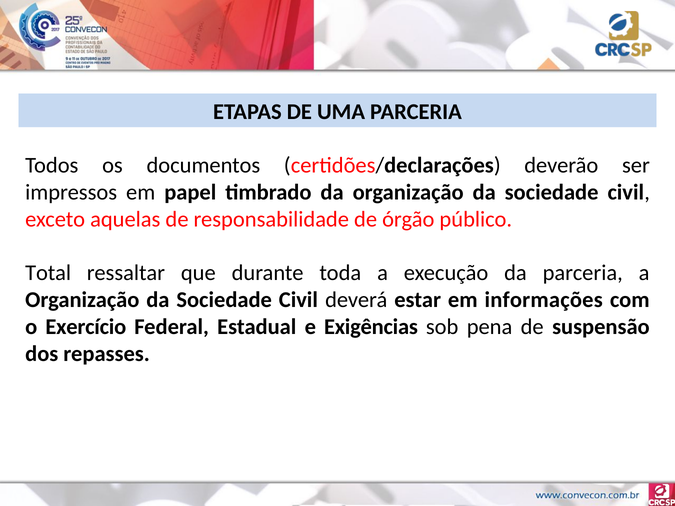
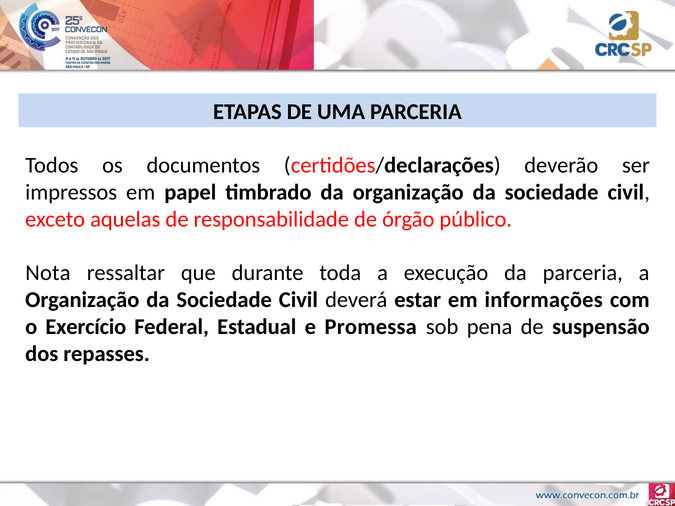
Total: Total -> Nota
Exigências: Exigências -> Promessa
